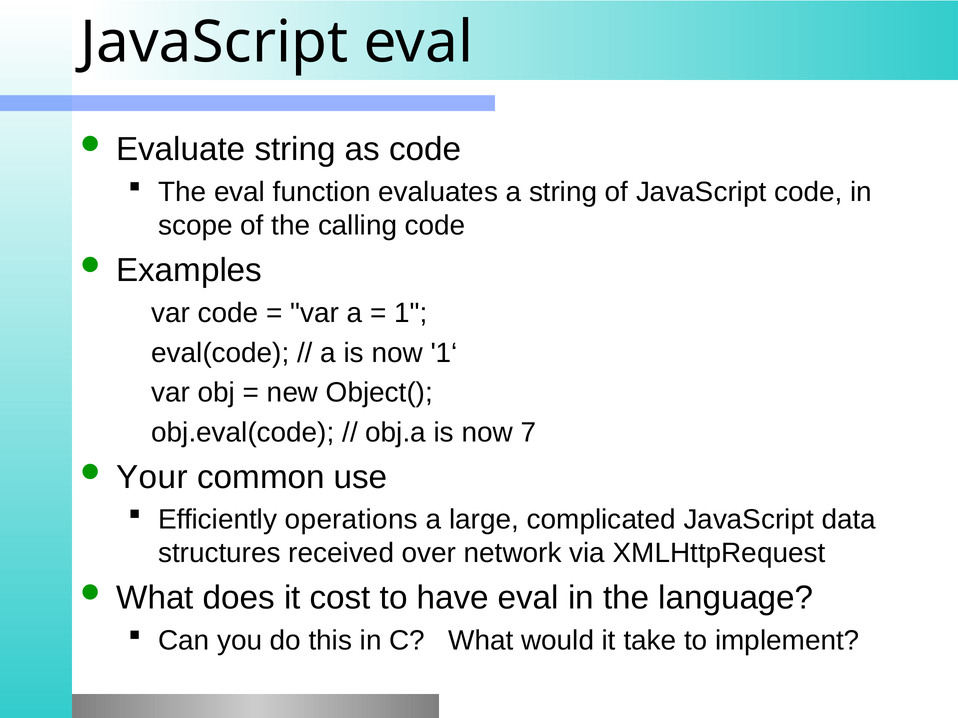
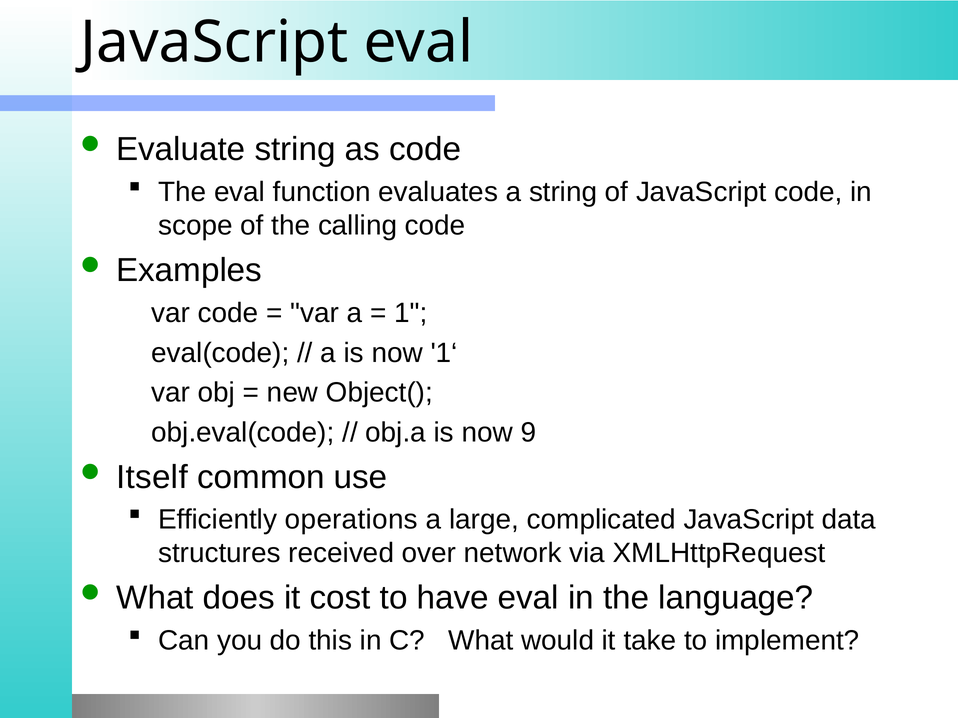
7: 7 -> 9
Your: Your -> Itself
